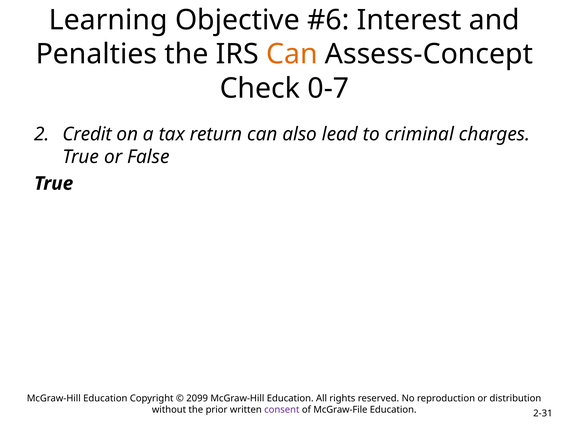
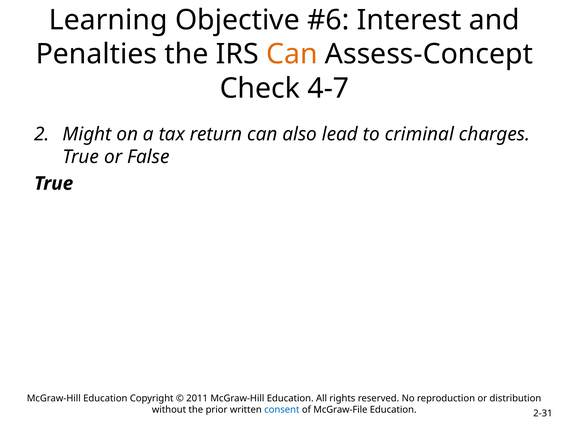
0-7: 0-7 -> 4-7
Credit: Credit -> Might
2099: 2099 -> 2011
consent colour: purple -> blue
